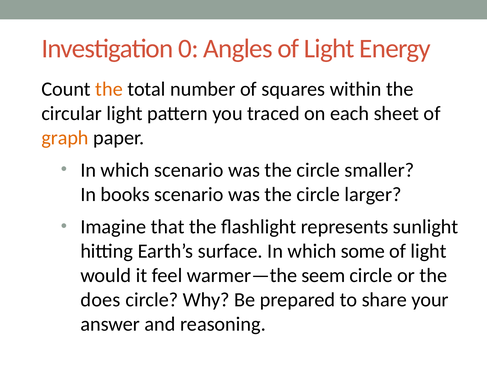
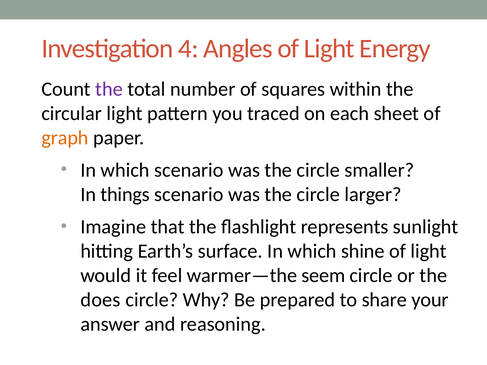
0: 0 -> 4
the at (109, 89) colour: orange -> purple
books: books -> things
some: some -> shine
